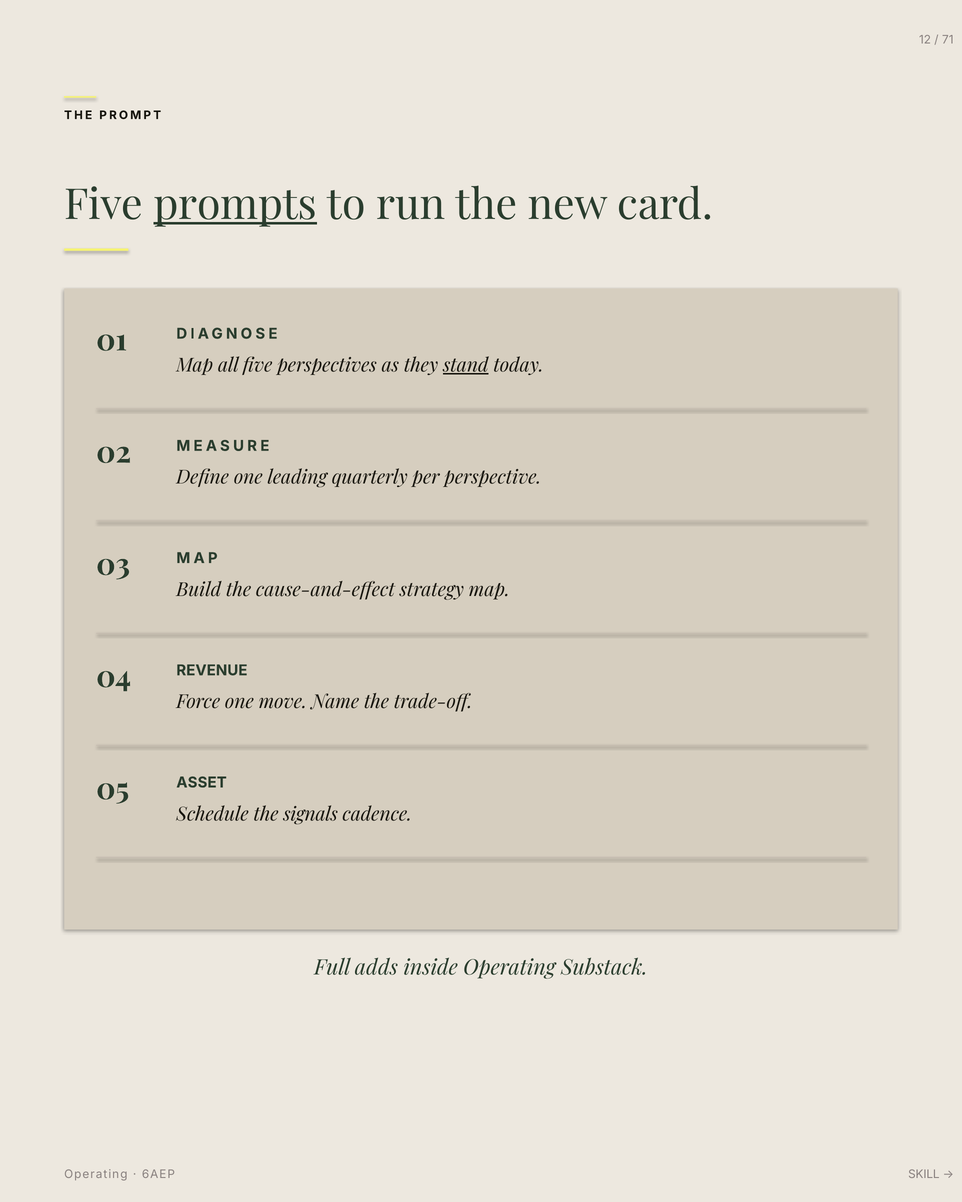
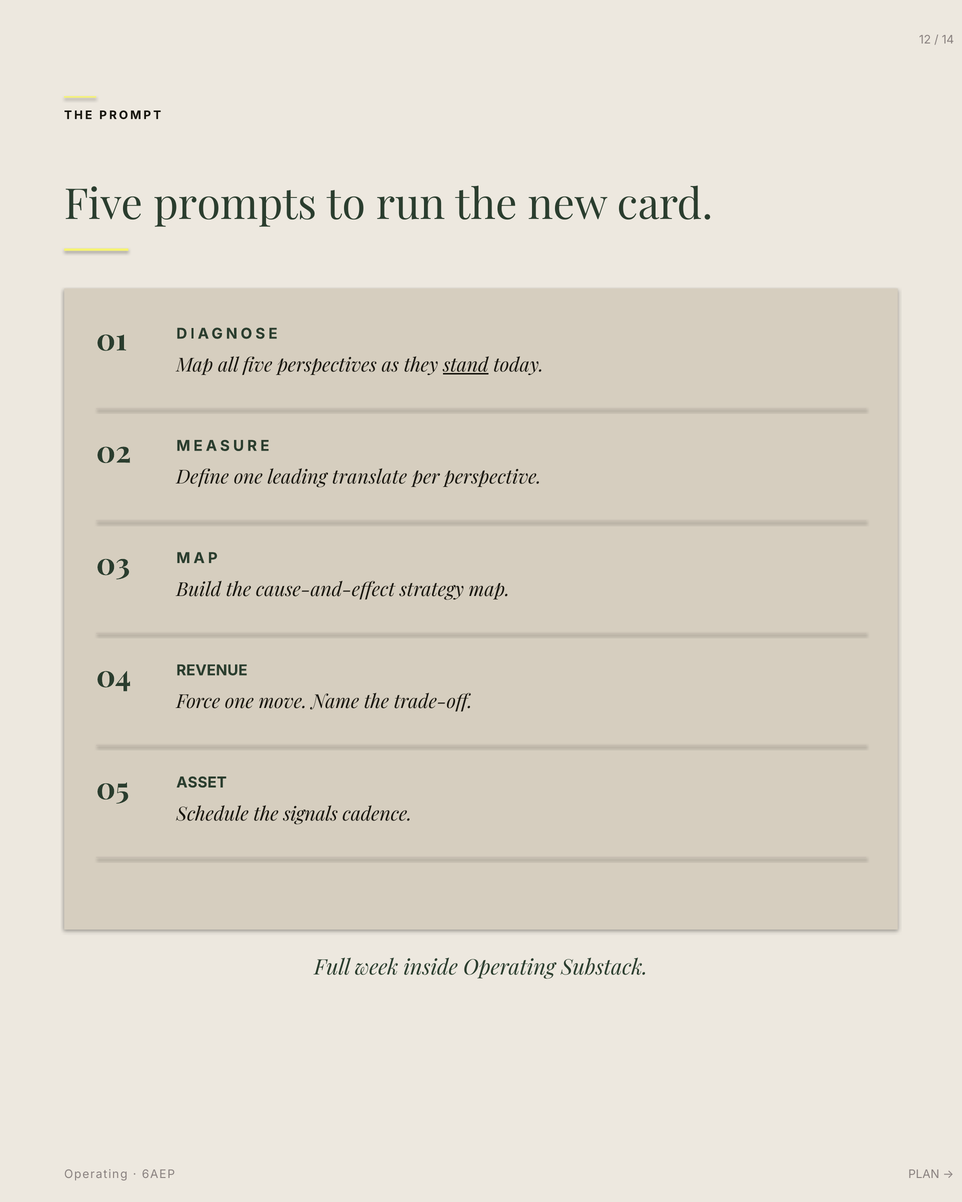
71: 71 -> 14
prompts underline: present -> none
quarterly: quarterly -> translate
adds: adds -> week
SKILL: SKILL -> PLAN
